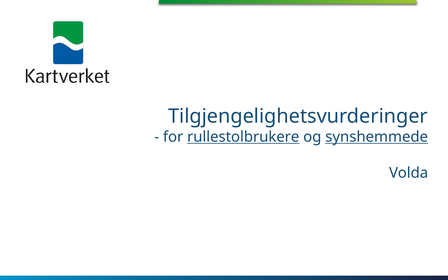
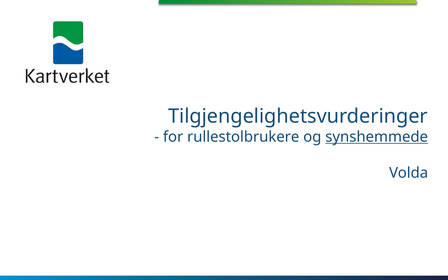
rullestolbrukere underline: present -> none
